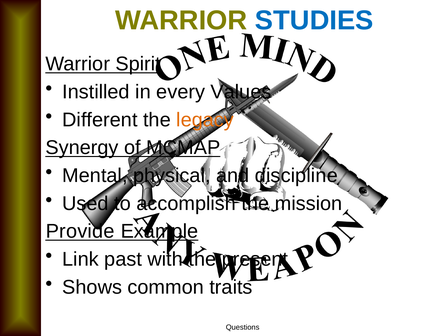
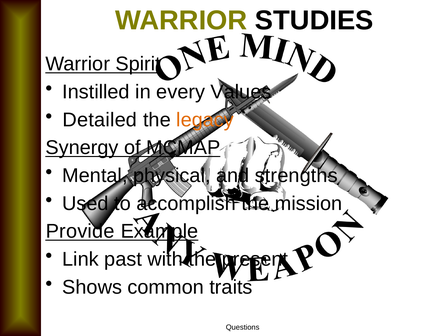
STUDIES colour: blue -> black
Different: Different -> Detailed
discipline: discipline -> strengths
